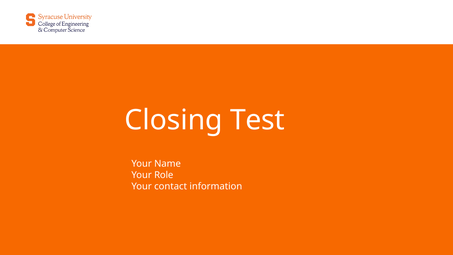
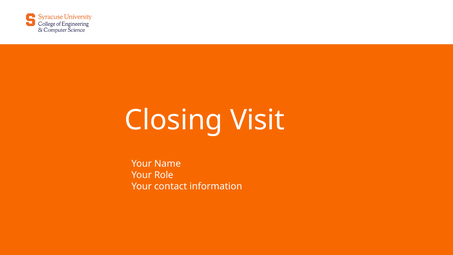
Test: Test -> Visit
